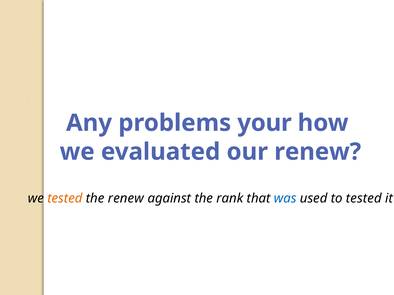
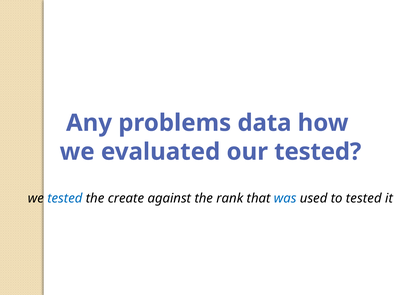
your: your -> data
our renew: renew -> tested
tested at (65, 199) colour: orange -> blue
the renew: renew -> create
